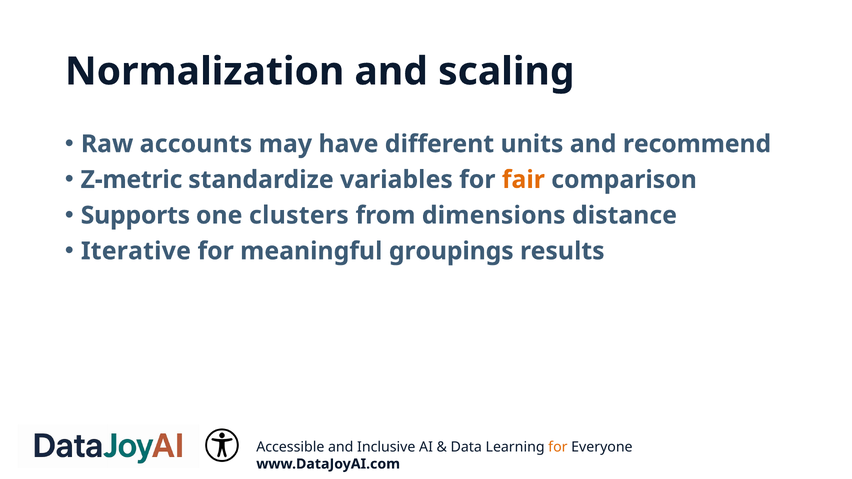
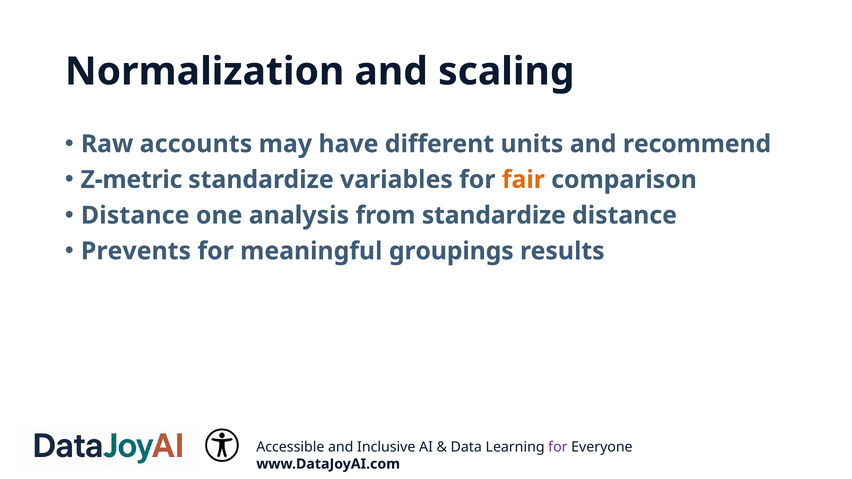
Supports at (135, 215): Supports -> Distance
clusters: clusters -> analysis
from dimensions: dimensions -> standardize
Iterative: Iterative -> Prevents
for at (558, 447) colour: orange -> purple
